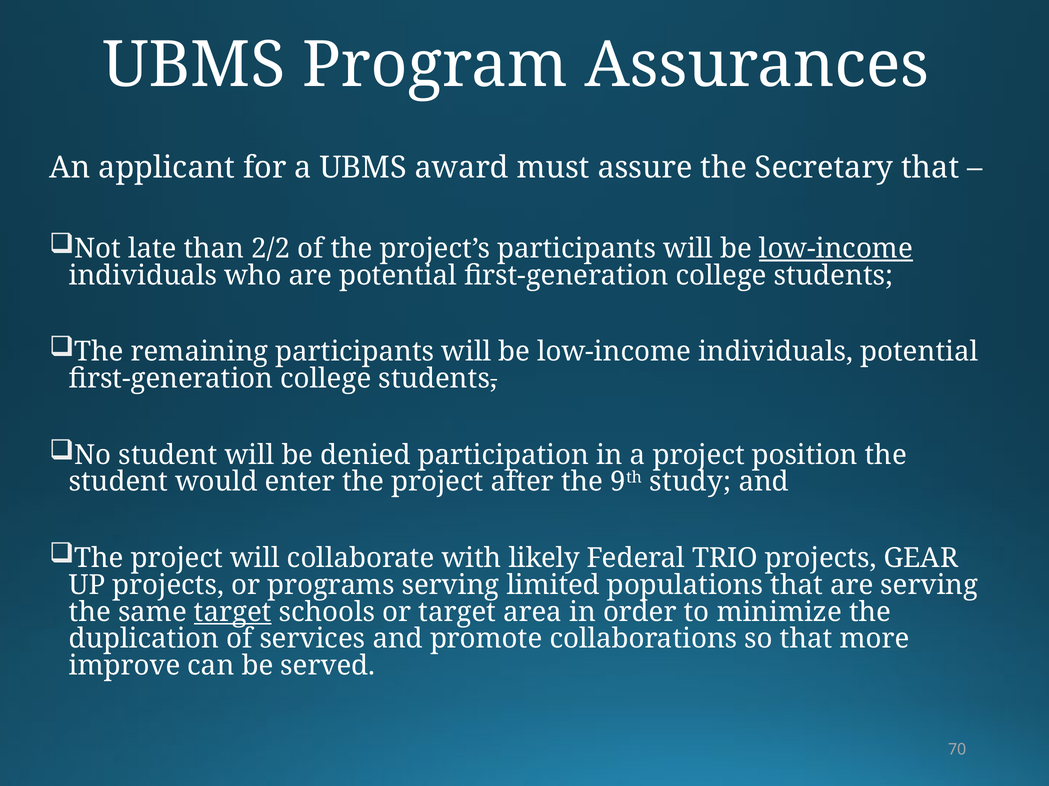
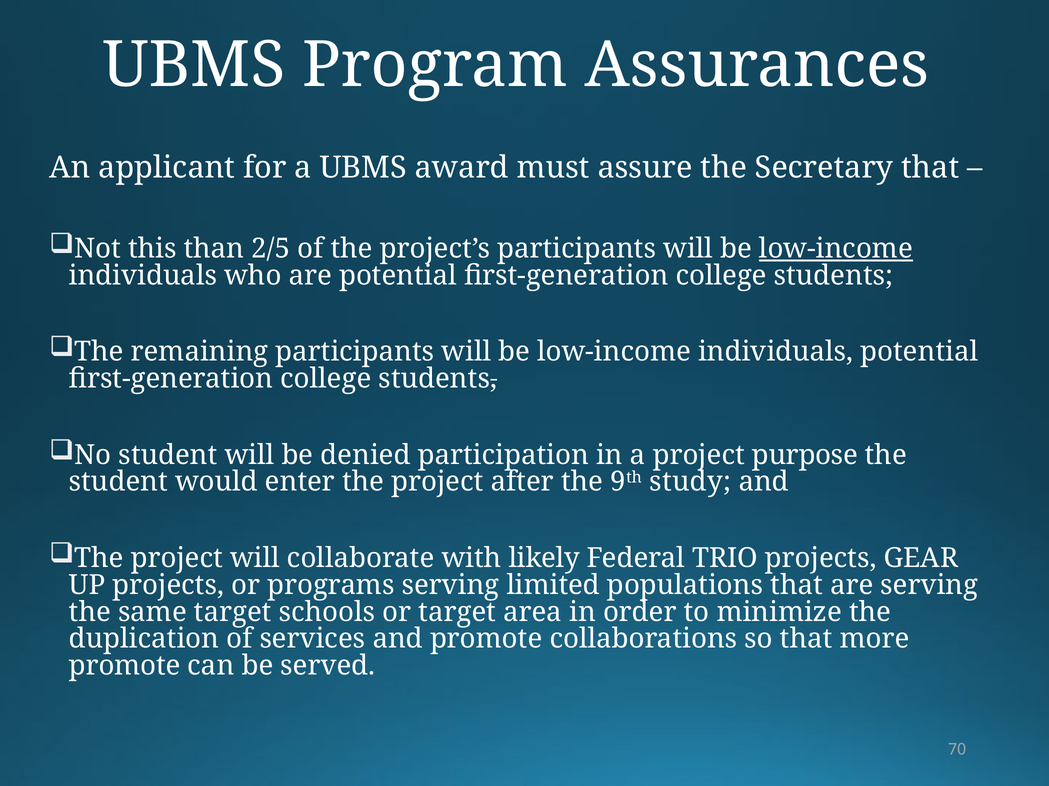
late: late -> this
2/2: 2/2 -> 2/5
position: position -> purpose
target at (233, 612) underline: present -> none
improve at (125, 666): improve -> promote
